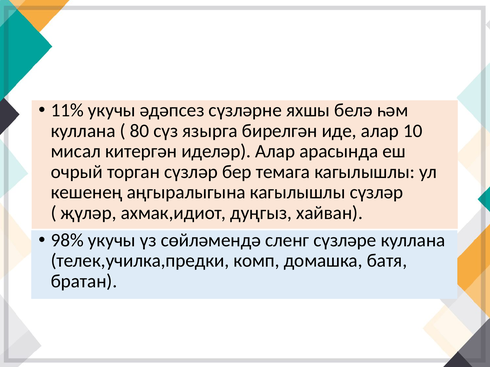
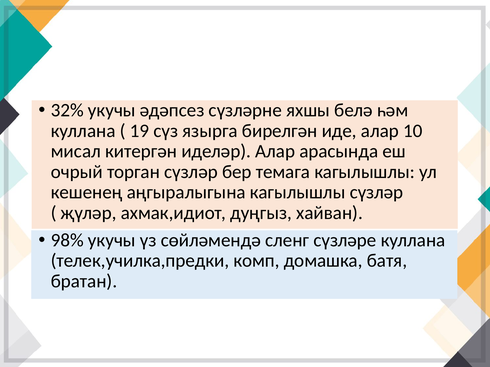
11%: 11% -> 32%
80: 80 -> 19
